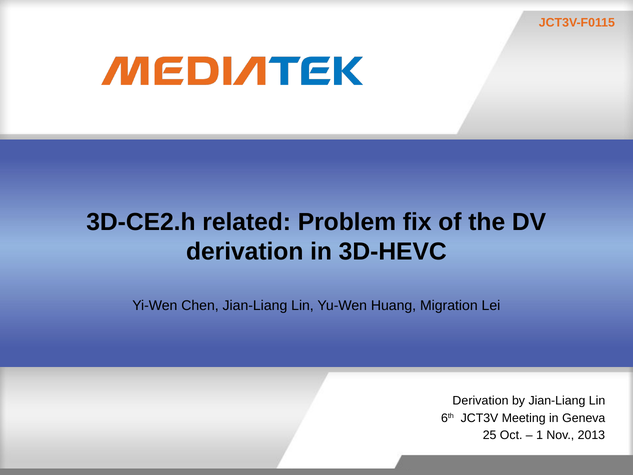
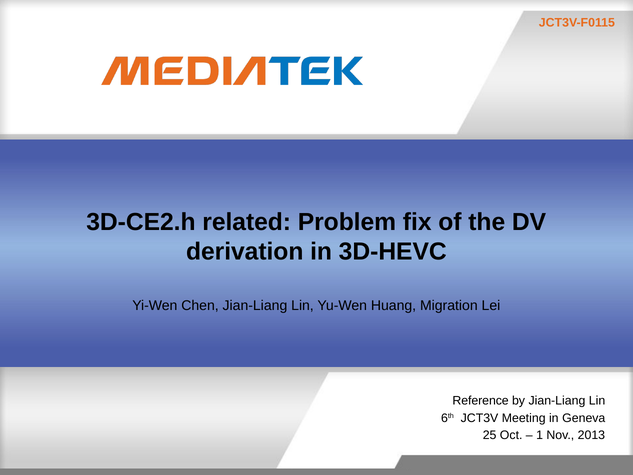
Derivation at (481, 401): Derivation -> Reference
